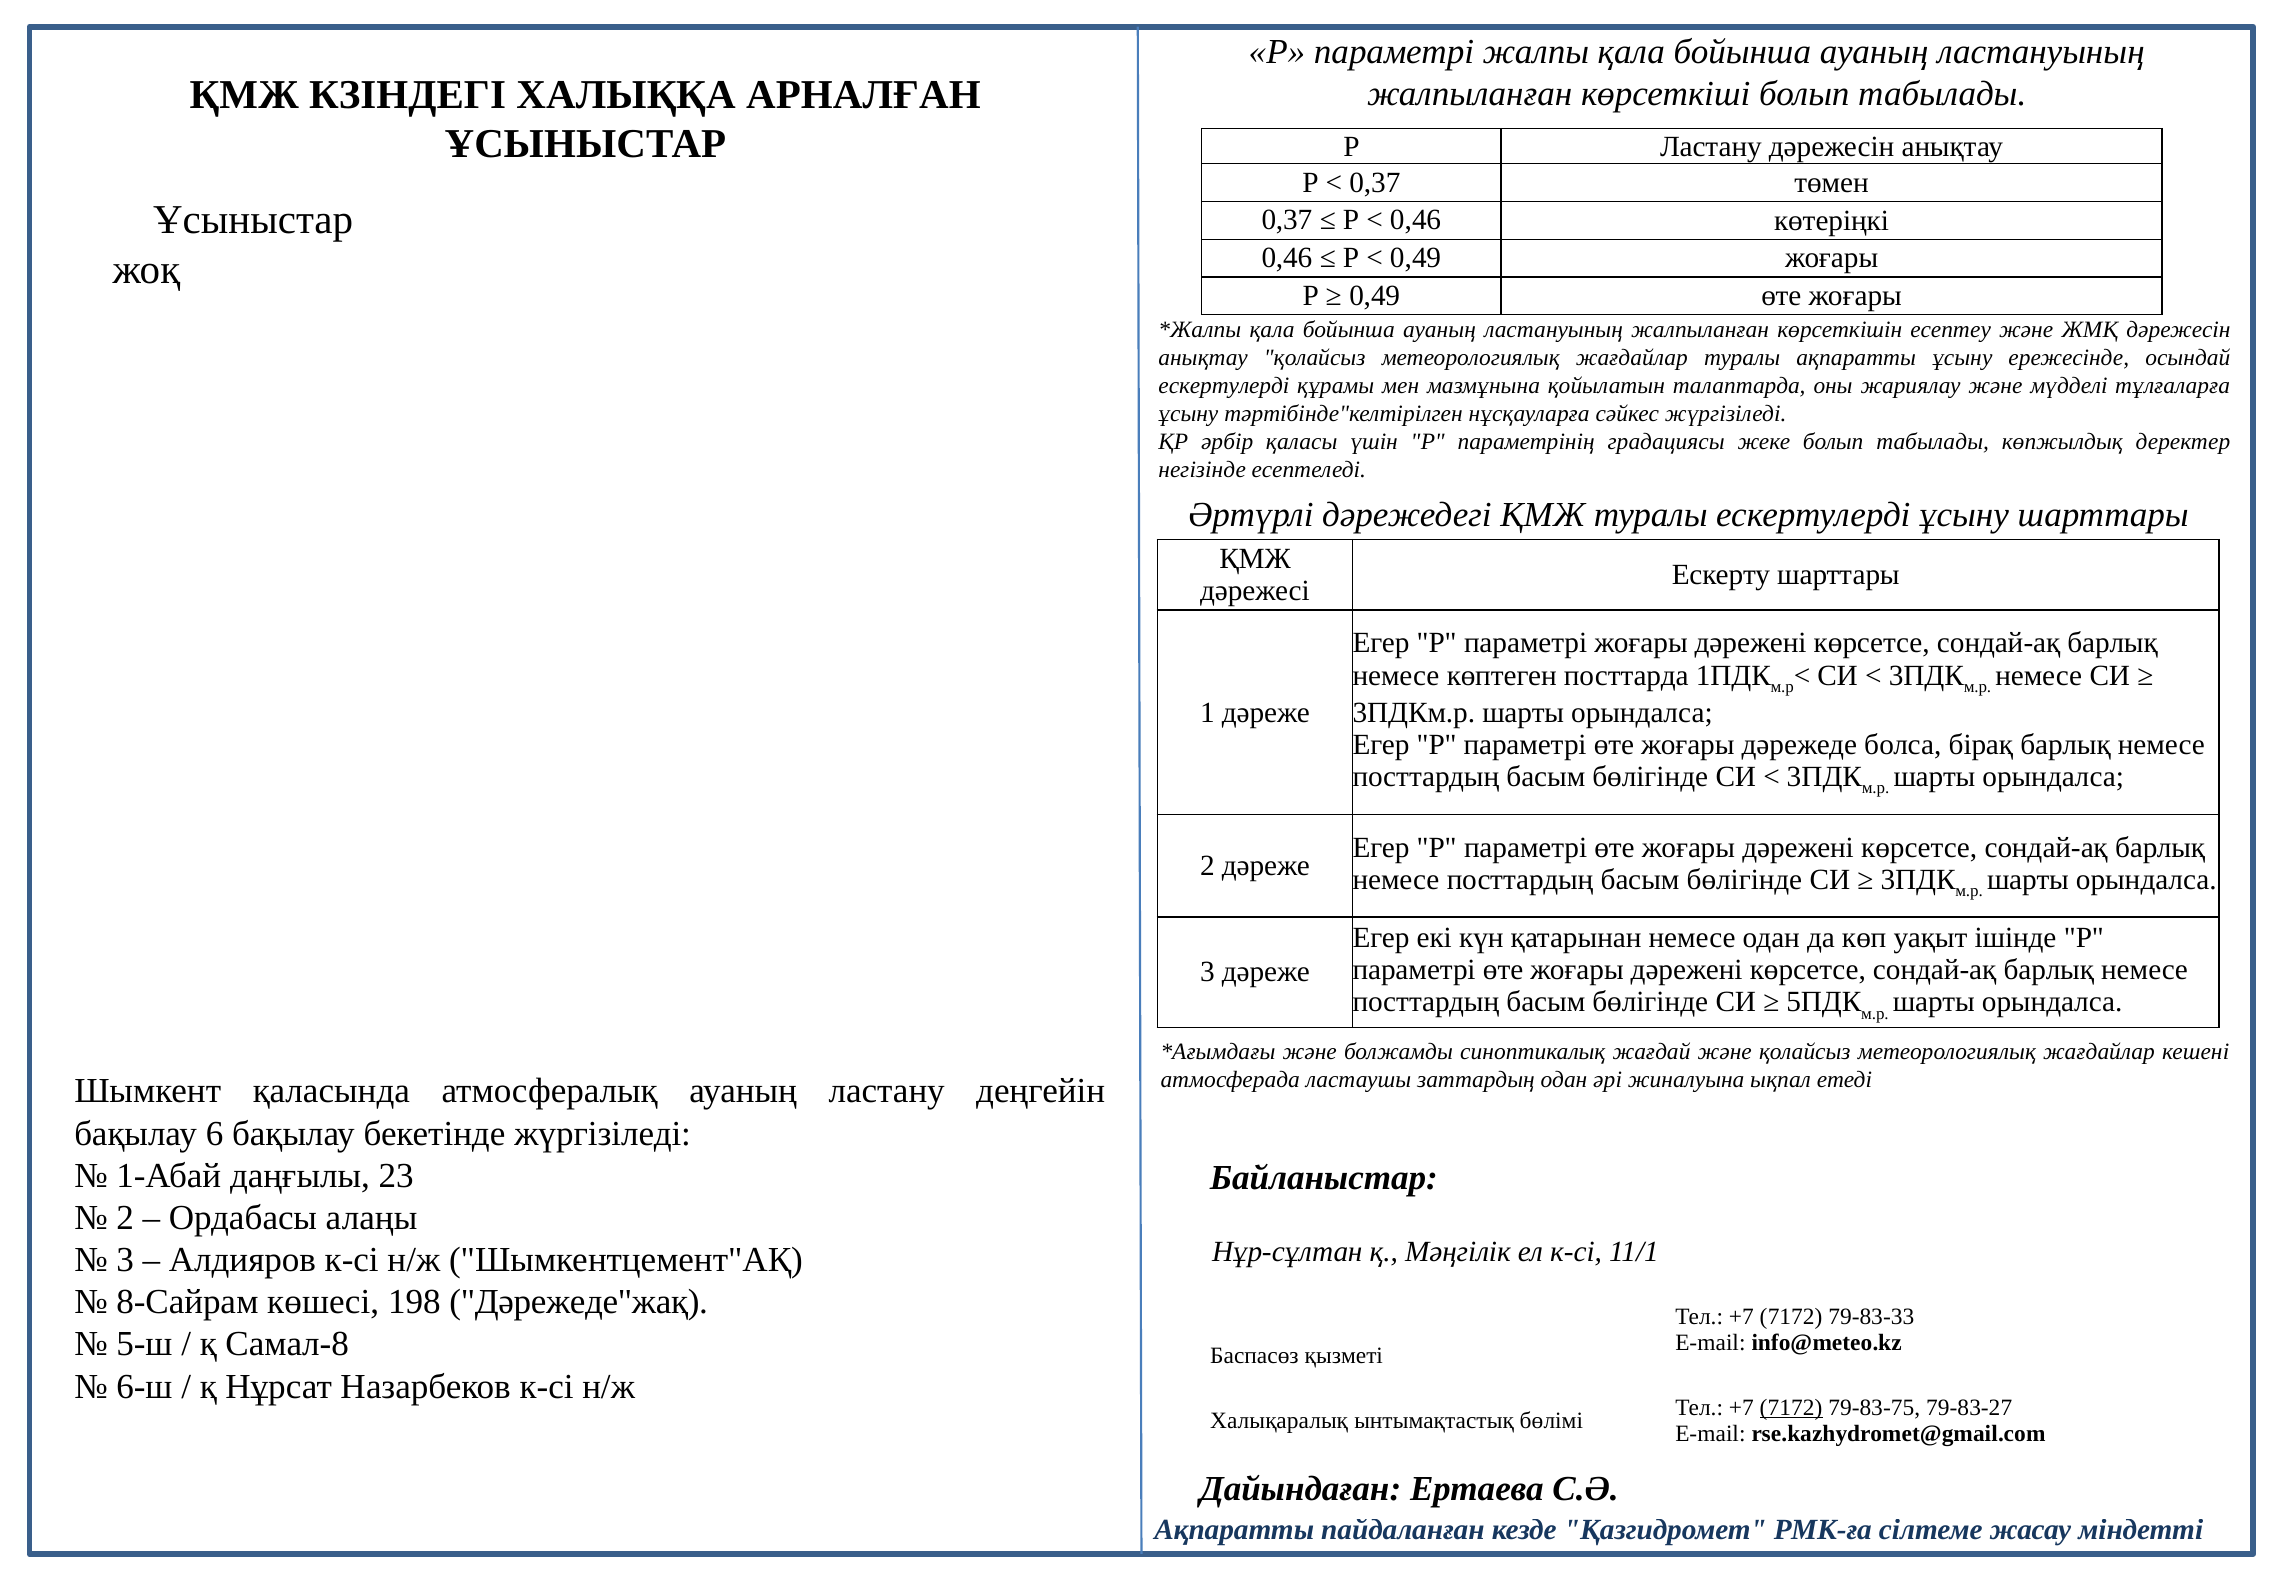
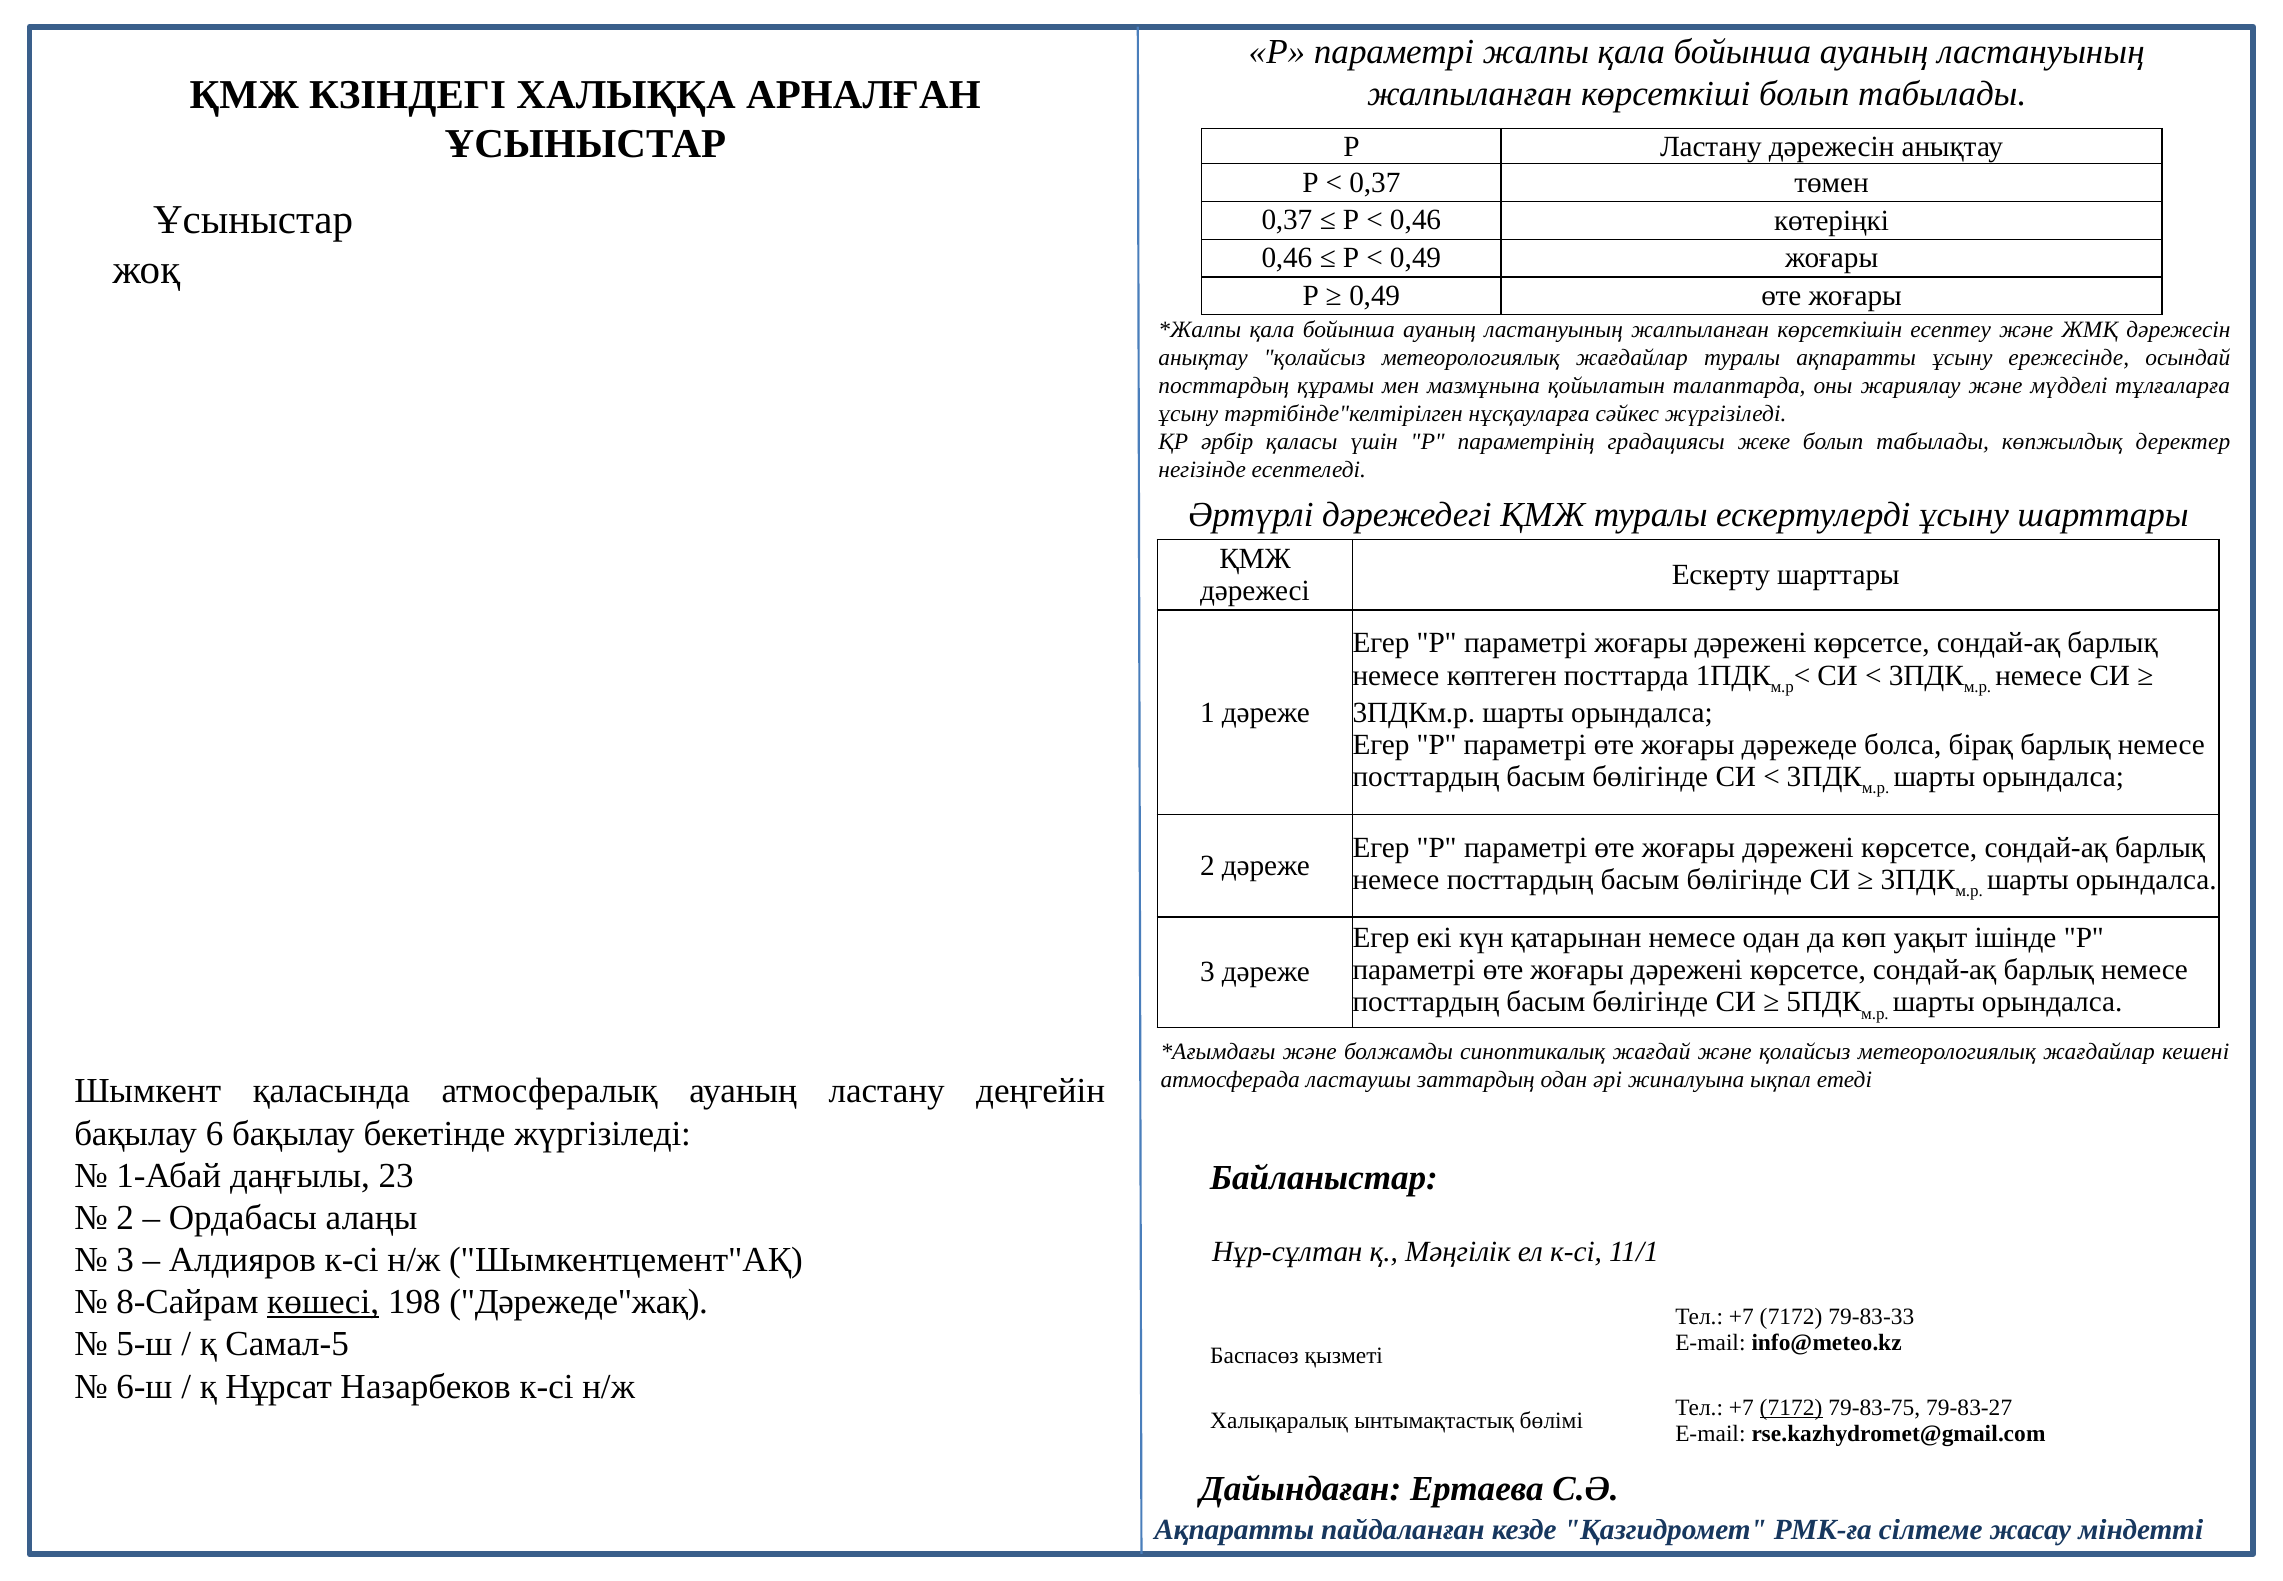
ескертулерді at (1224, 386): ескертулерді -> посттардың
көшесі underline: none -> present
Самал-8: Самал-8 -> Самал-5
